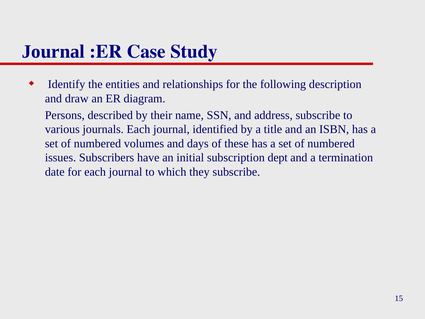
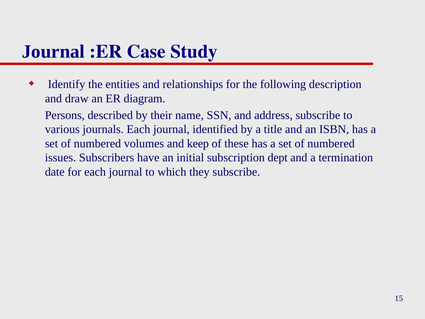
days: days -> keep
